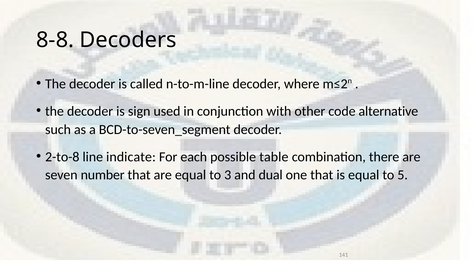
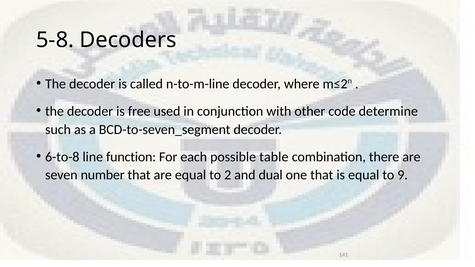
8-8: 8-8 -> 5-8
sign: sign -> free
alternative: alternative -> determine
2-to-8: 2-to-8 -> 6-to-8
indicate: indicate -> function
3: 3 -> 2
5: 5 -> 9
